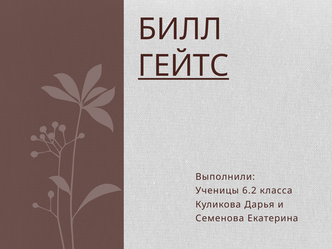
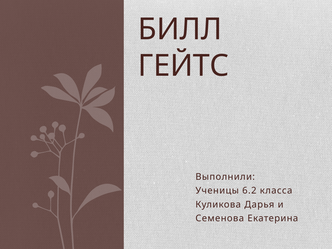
ГЕЙТС underline: present -> none
